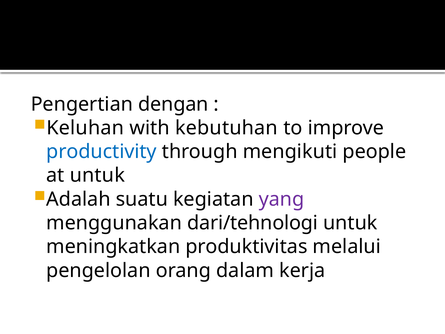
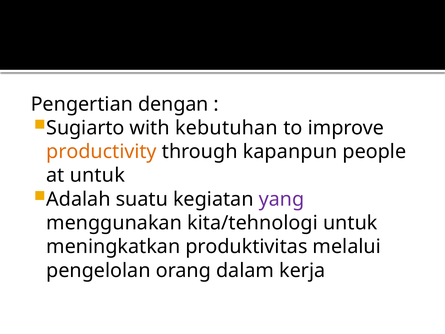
Keluhan: Keluhan -> Sugiarto
productivity colour: blue -> orange
mengikuti: mengikuti -> kapanpun
dari/tehnologi: dari/tehnologi -> kita/tehnologi
